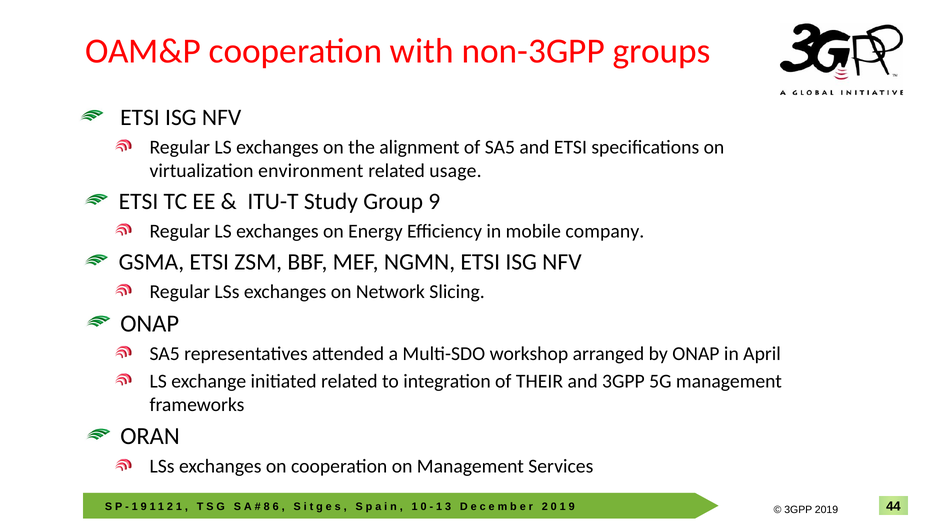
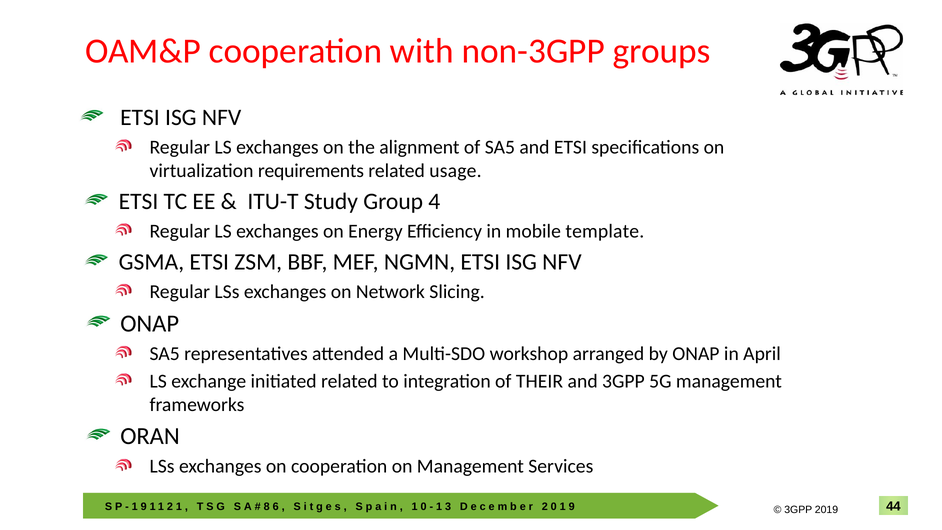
environment: environment -> requirements
Group 9: 9 -> 4
company: company -> template
